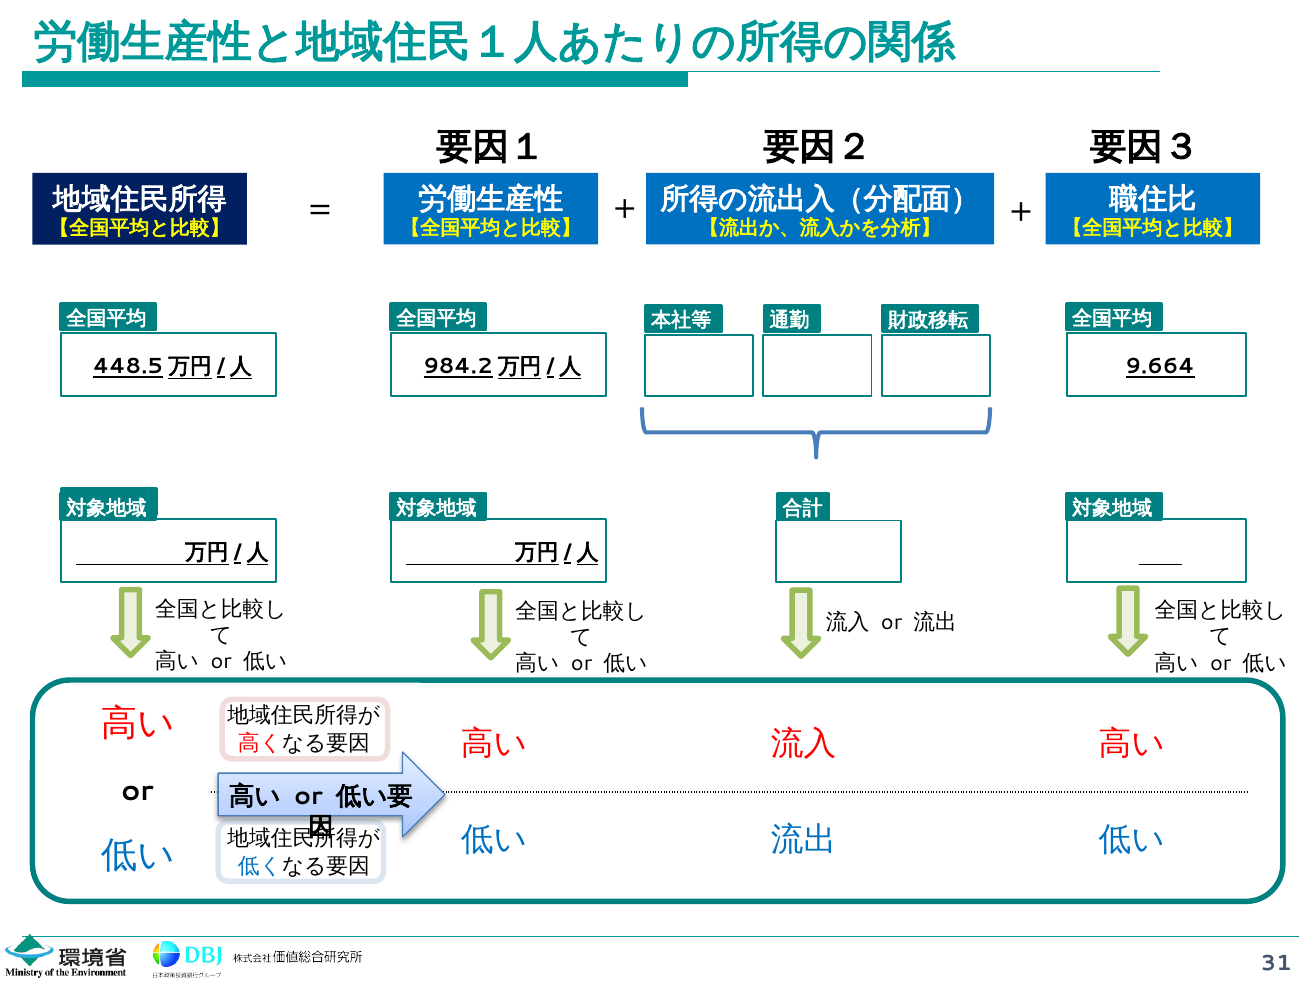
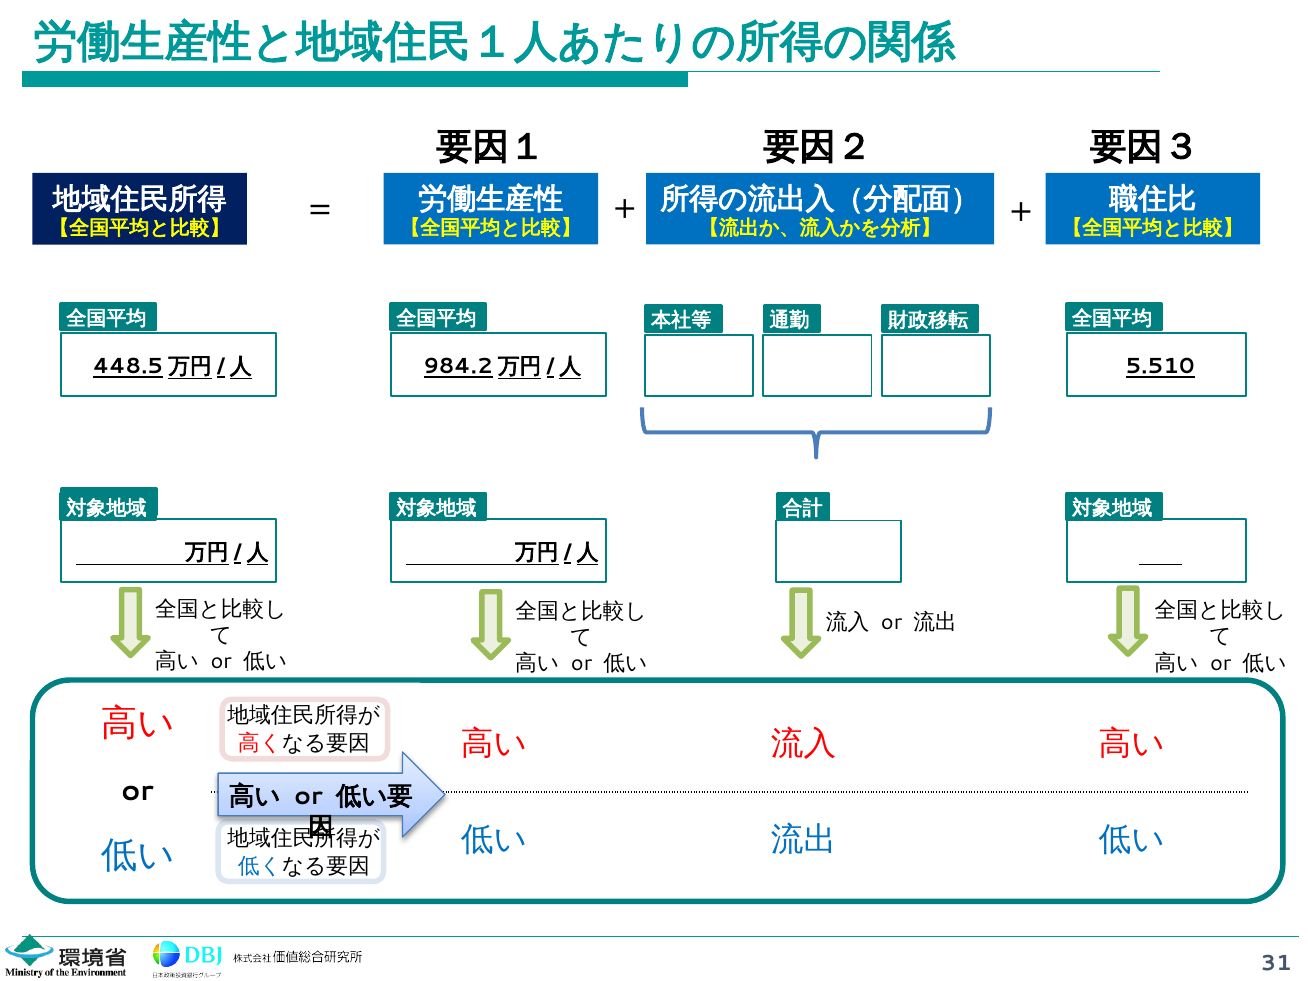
9.664: 9.664 -> 5.510
